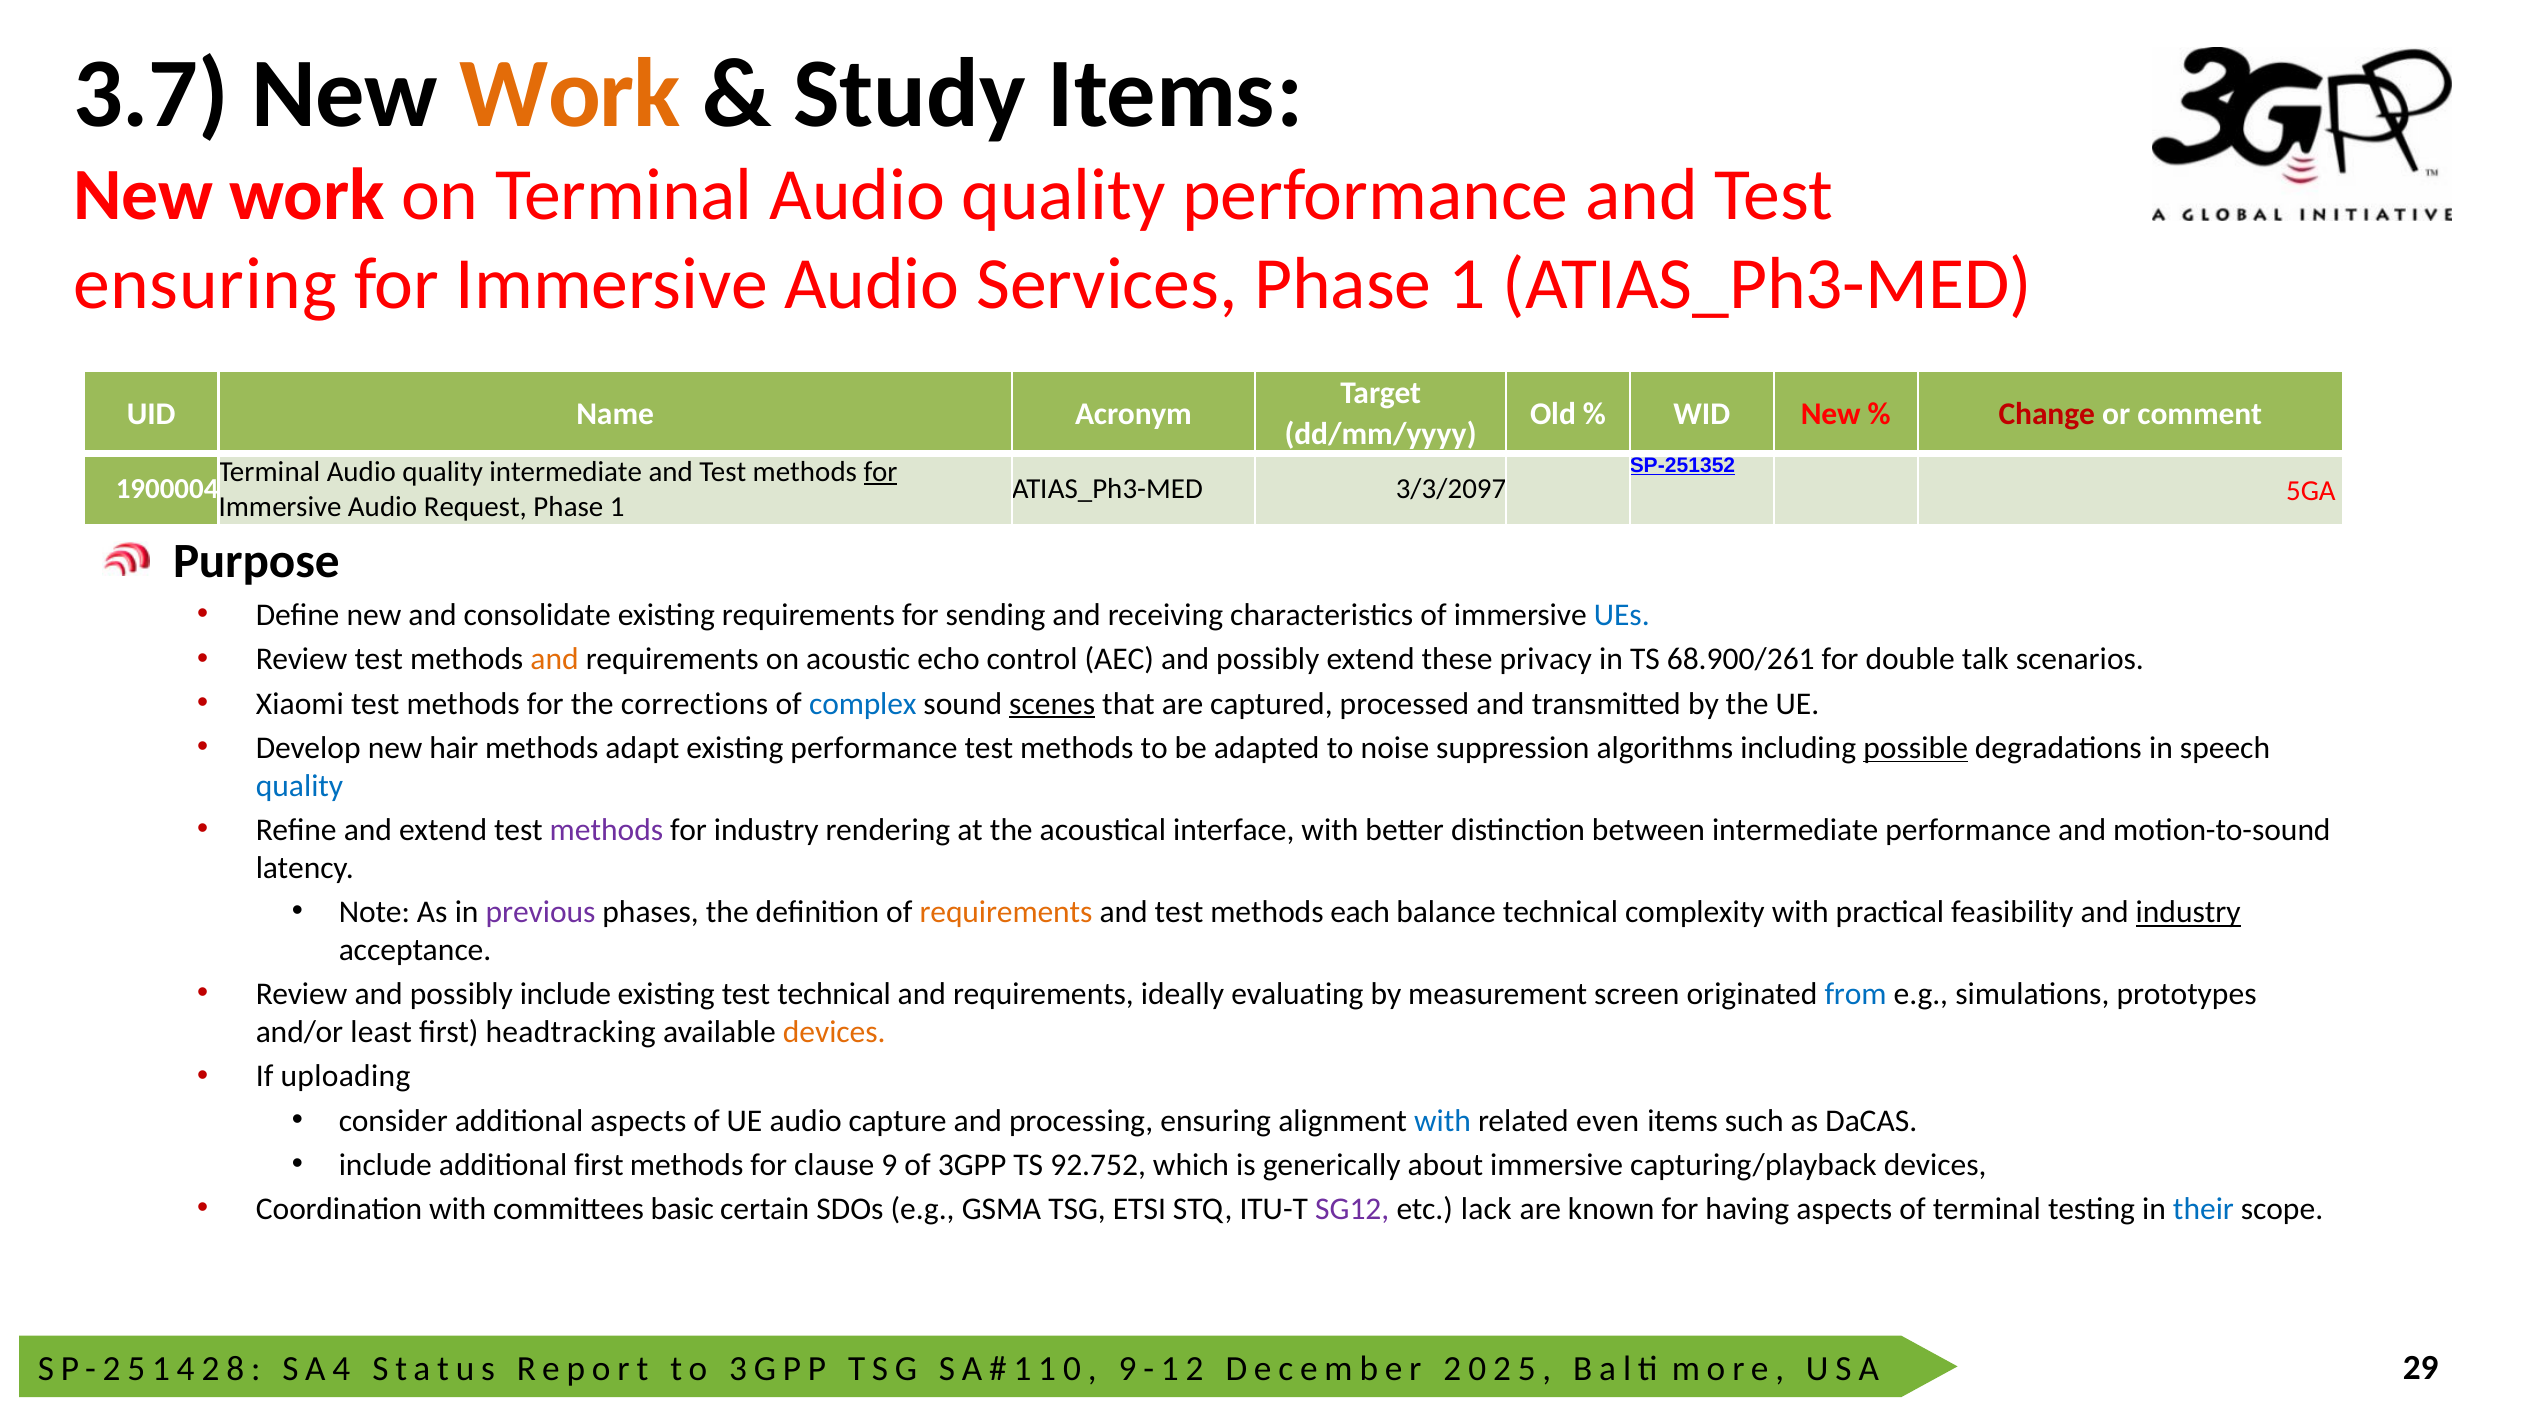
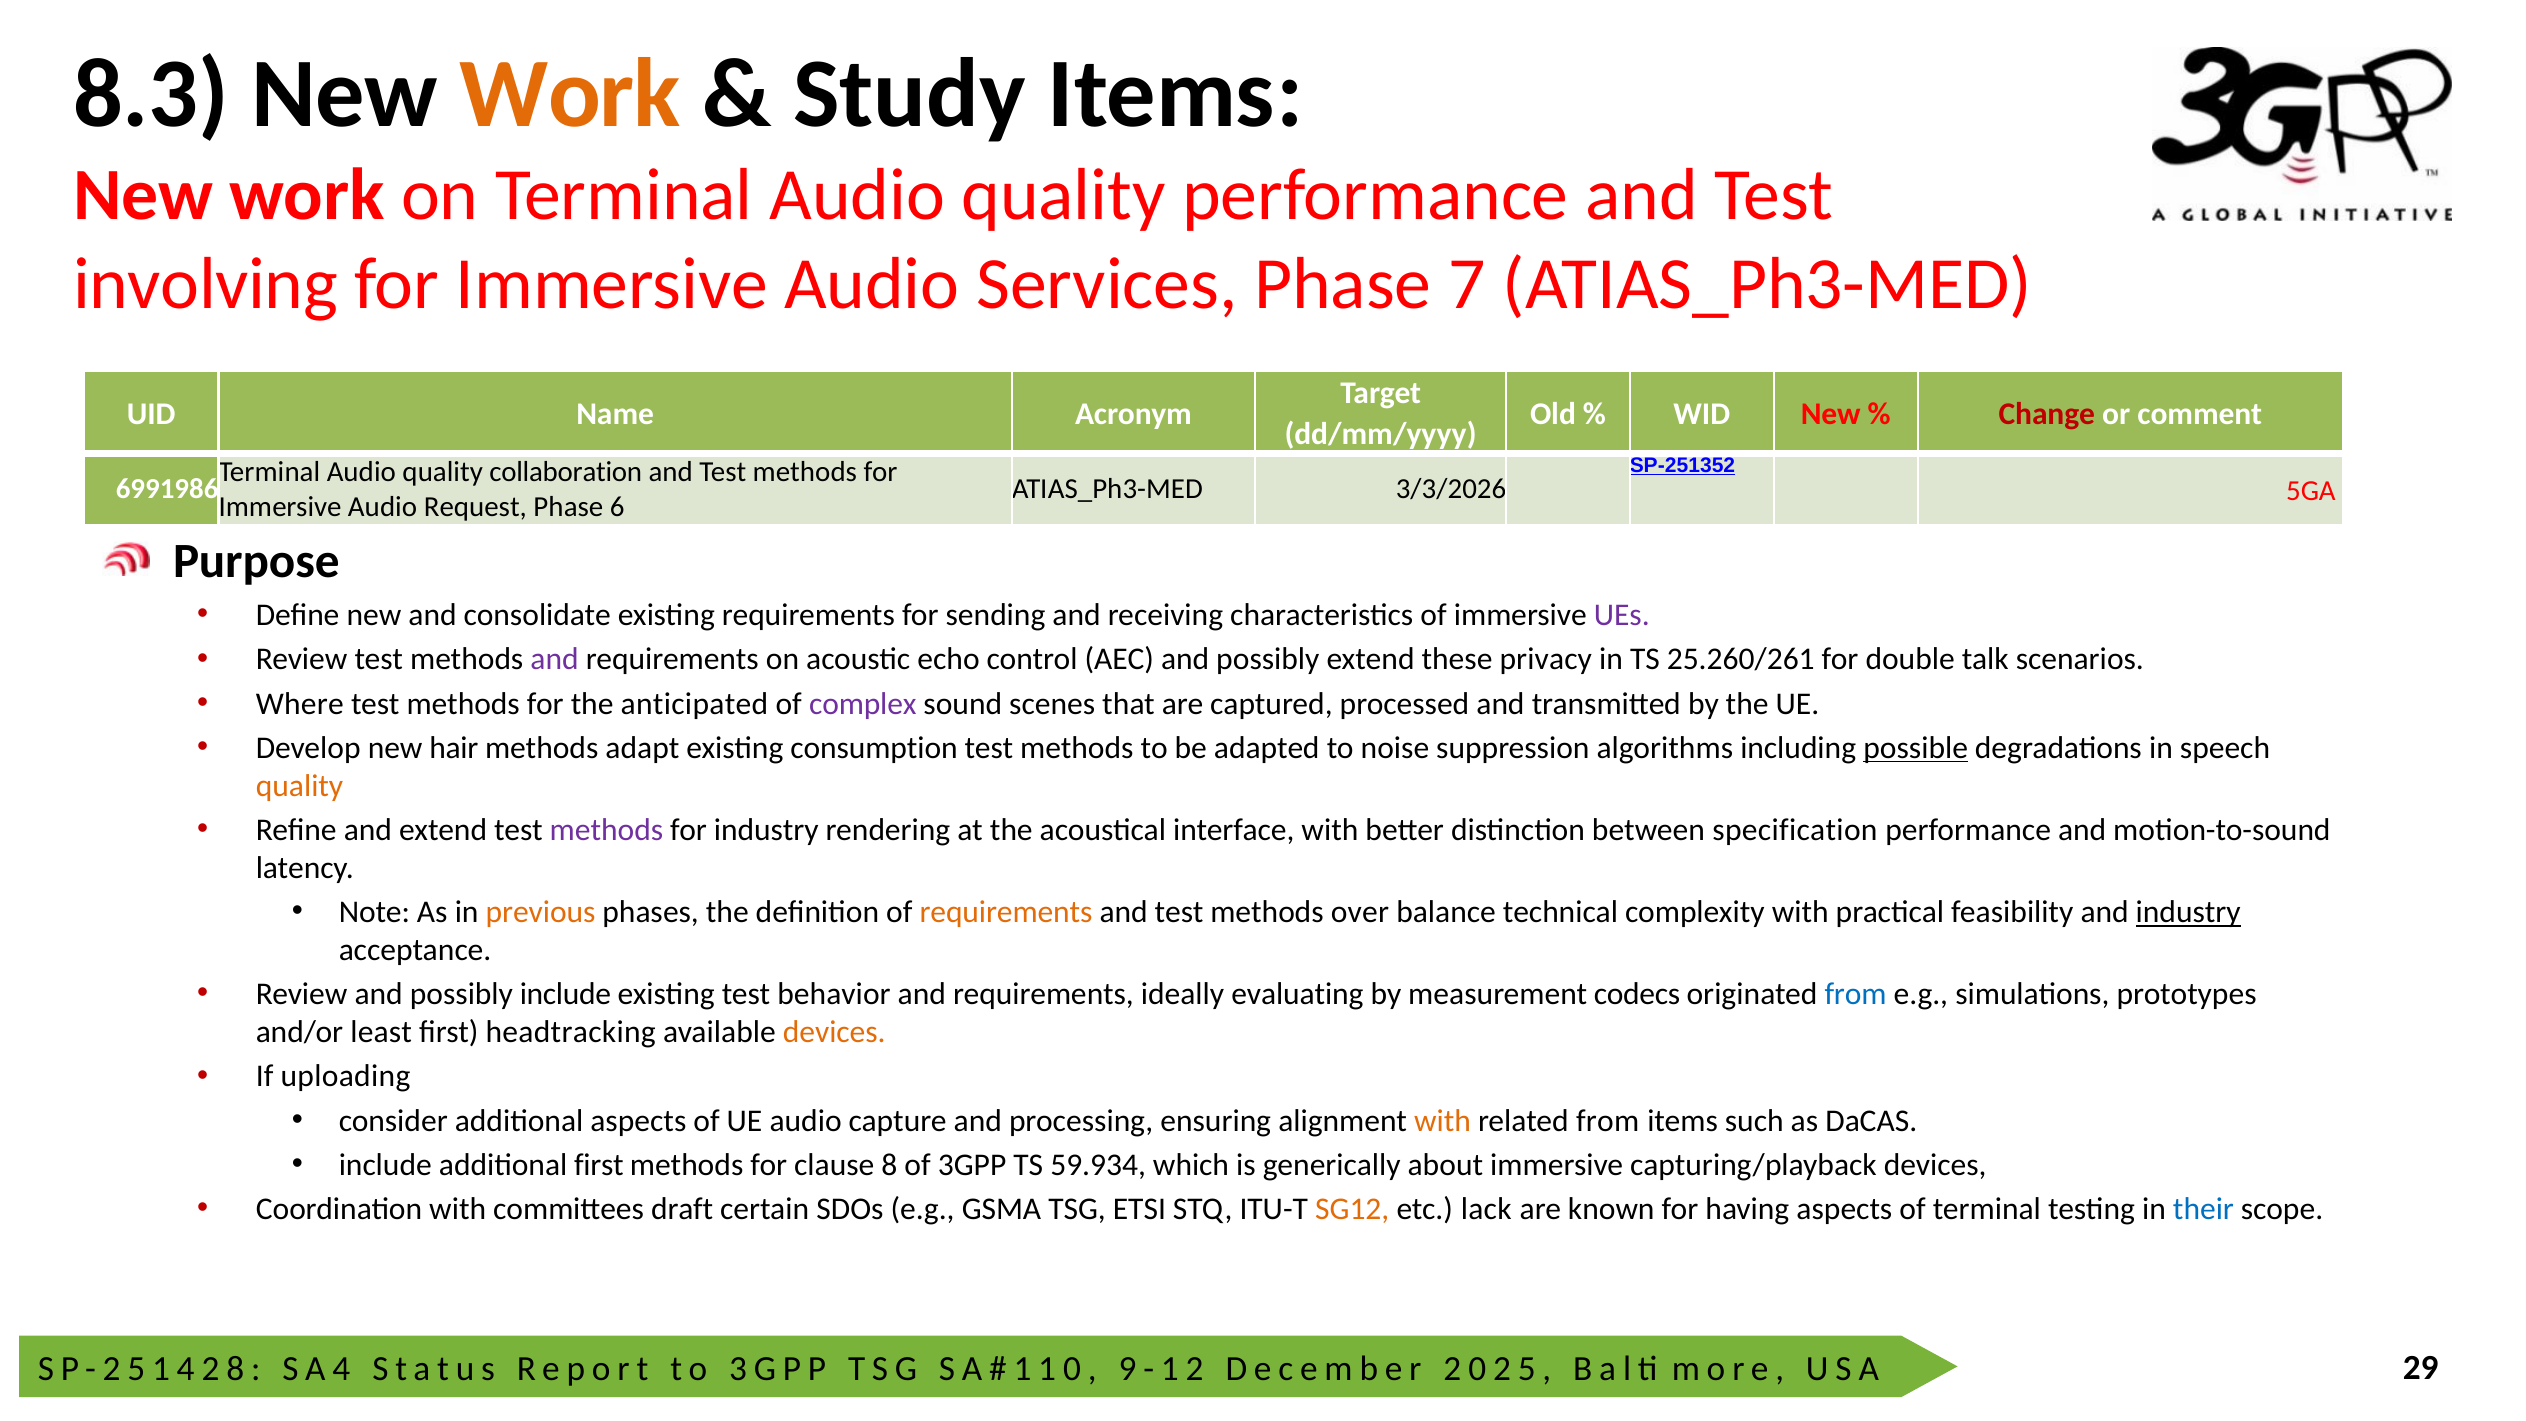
3.7: 3.7 -> 8.3
ensuring at (205, 284): ensuring -> involving
Services Phase 1: 1 -> 7
quality intermediate: intermediate -> collaboration
for at (880, 471) underline: present -> none
1900004: 1900004 -> 6991986
3/3/2097: 3/3/2097 -> 3/3/2026
1 at (617, 507): 1 -> 6
UEs colour: blue -> purple
and at (555, 659) colour: orange -> purple
68.900/261: 68.900/261 -> 25.260/261
Xiaomi: Xiaomi -> Where
corrections: corrections -> anticipated
complex colour: blue -> purple
scenes underline: present -> none
existing performance: performance -> consumption
quality at (300, 786) colour: blue -> orange
between intermediate: intermediate -> specification
previous colour: purple -> orange
each: each -> over
test technical: technical -> behavior
screen: screen -> codecs
with at (1443, 1121) colour: blue -> orange
related even: even -> from
9: 9 -> 8
92.752: 92.752 -> 59.934
basic: basic -> draft
SG12 colour: purple -> orange
